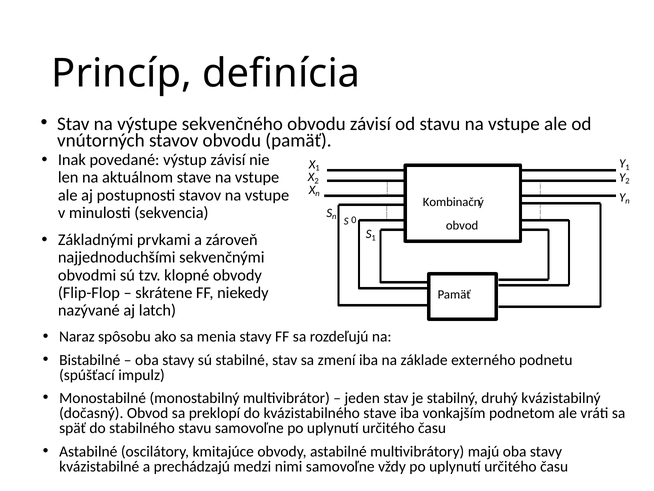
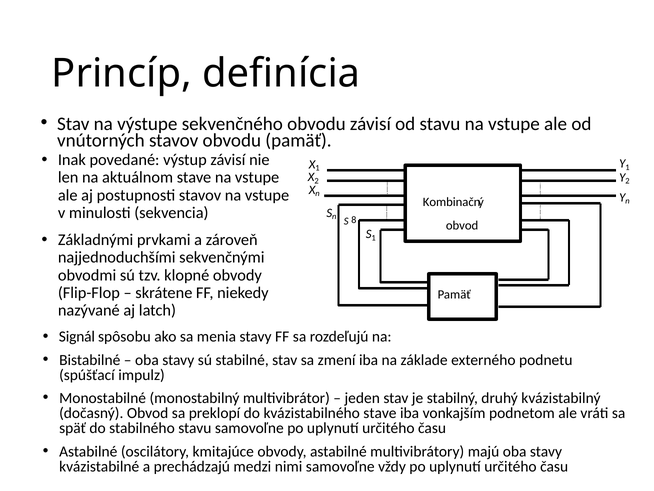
0: 0 -> 8
Naraz: Naraz -> Signál
